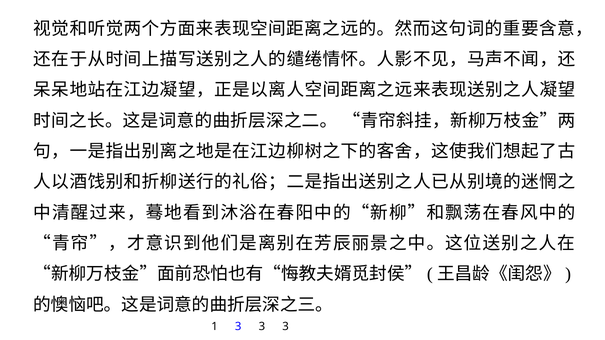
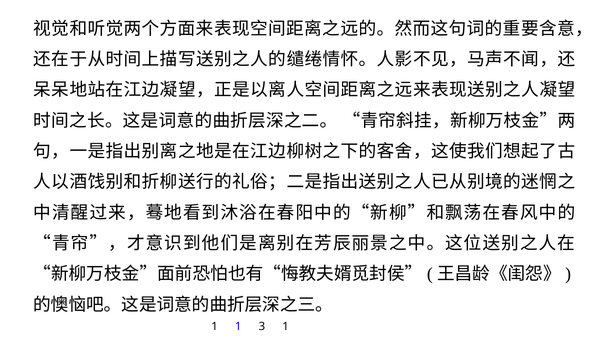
1 3: 3 -> 1
3 at (286, 327): 3 -> 1
